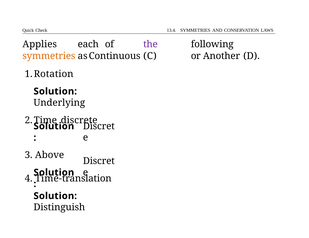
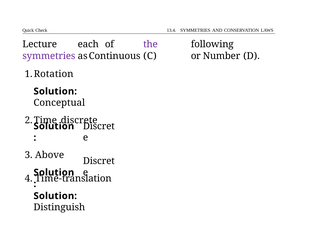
Applies: Applies -> Lecture
symmetries at (49, 56) colour: orange -> purple
Another: Another -> Number
Underlying: Underlying -> Conceptual
